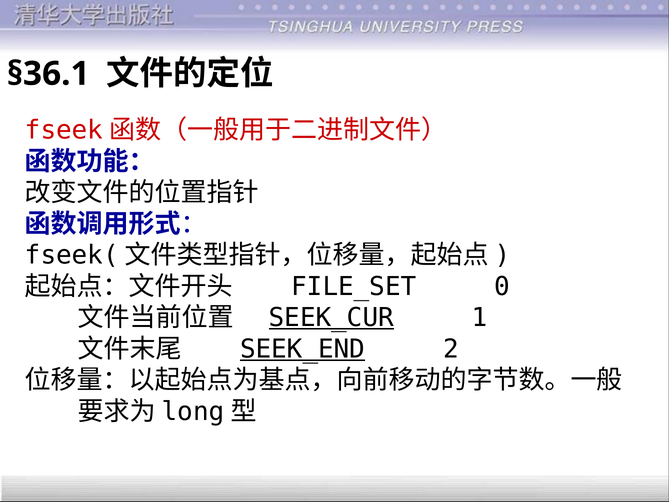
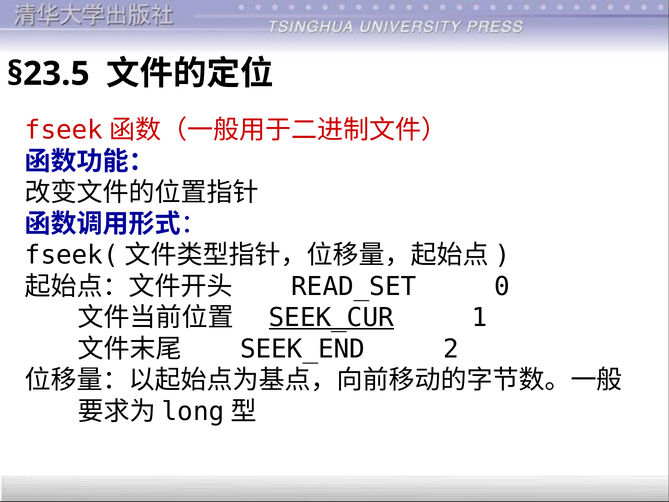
§36.1: §36.1 -> §23.5
FILE_SET: FILE_SET -> READ_SET
SEEK_END underline: present -> none
